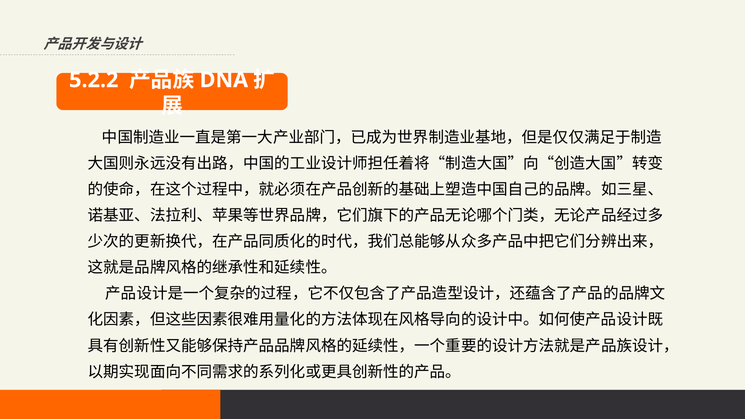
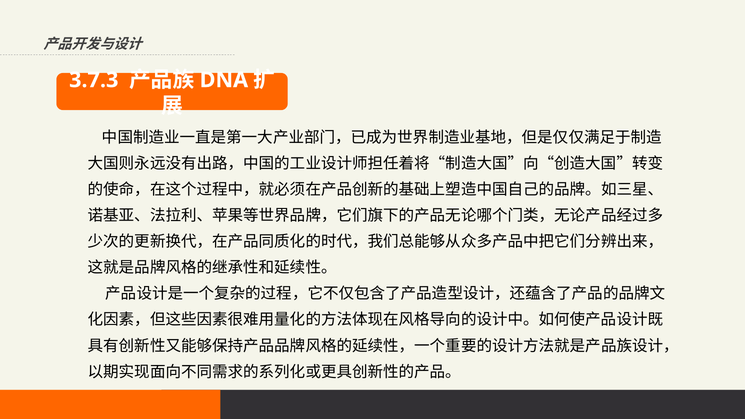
5.2.2: 5.2.2 -> 3.7.3
